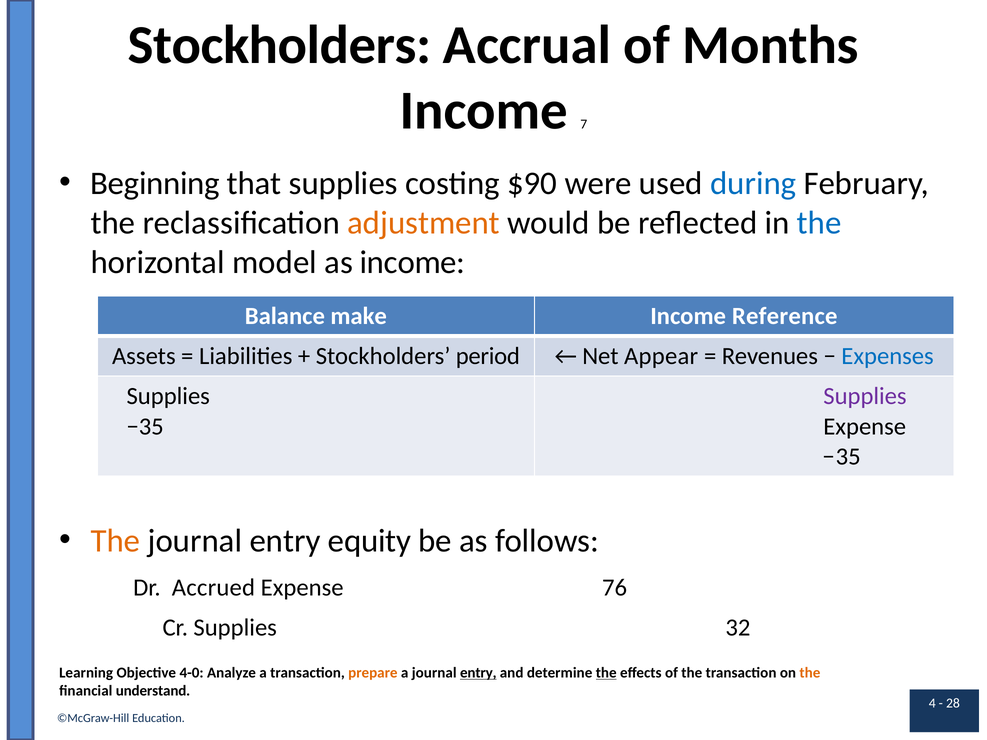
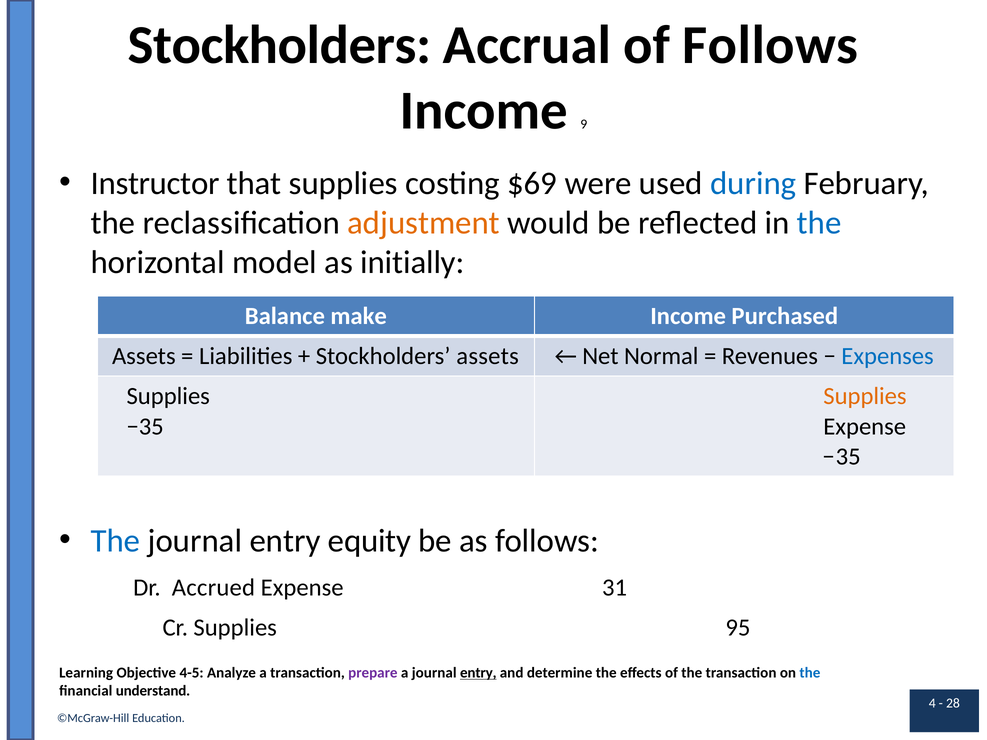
of Months: Months -> Follows
7: 7 -> 9
Beginning: Beginning -> Instructor
$90: $90 -> $69
as income: income -> initially
Reference: Reference -> Purchased
Stockholders period: period -> assets
Appear: Appear -> Normal
Supplies at (865, 396) colour: purple -> orange
The at (115, 541) colour: orange -> blue
76: 76 -> 31
32: 32 -> 95
4-0: 4-0 -> 4-5
prepare colour: orange -> purple
the at (606, 673) underline: present -> none
the at (810, 673) colour: orange -> blue
